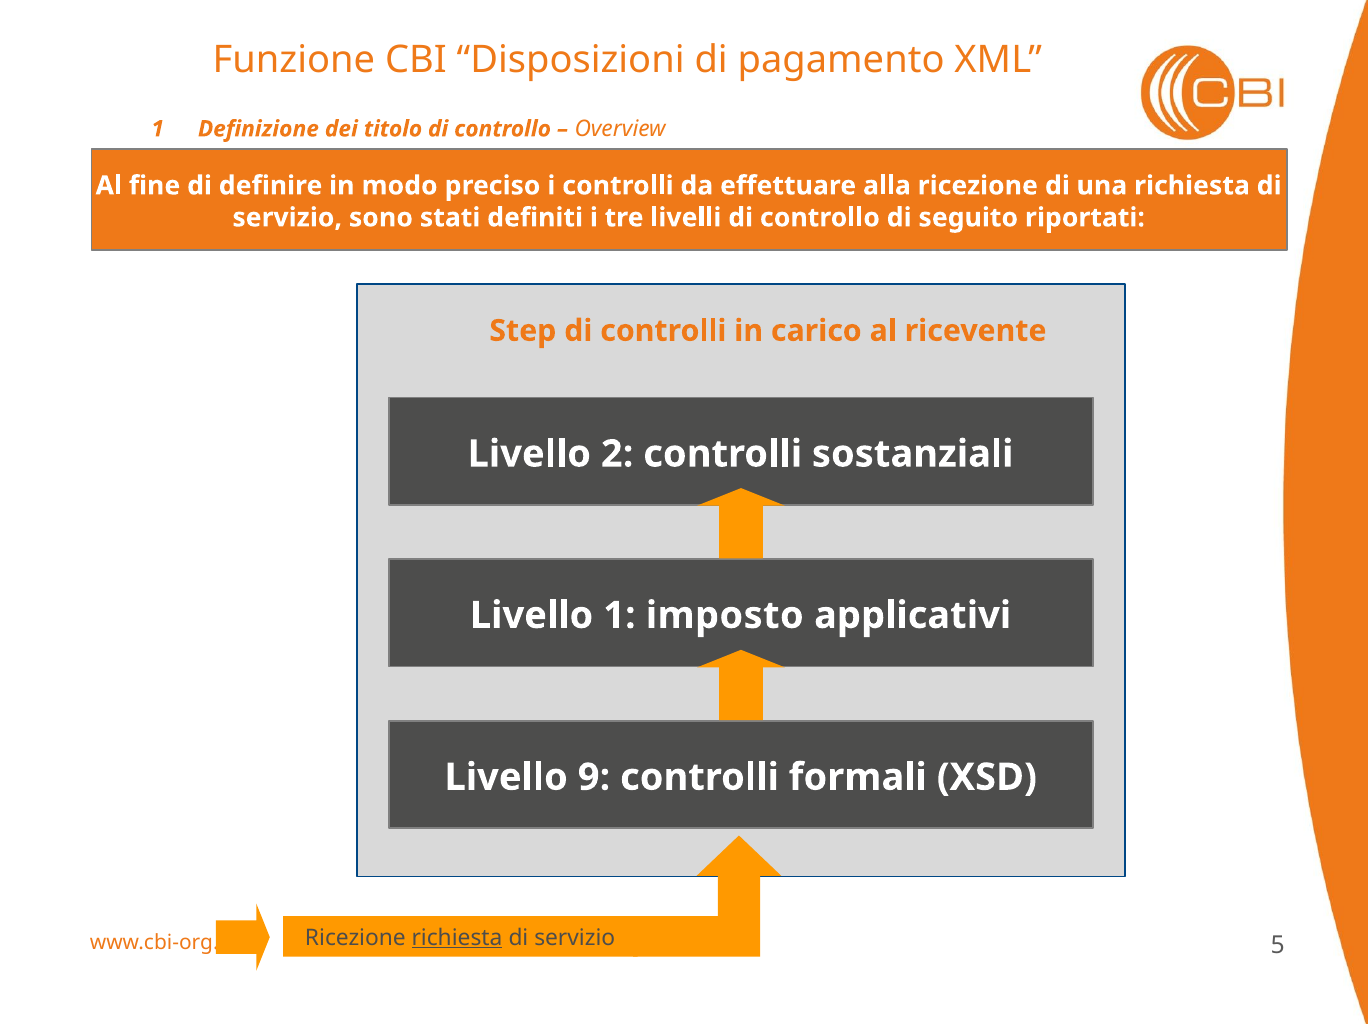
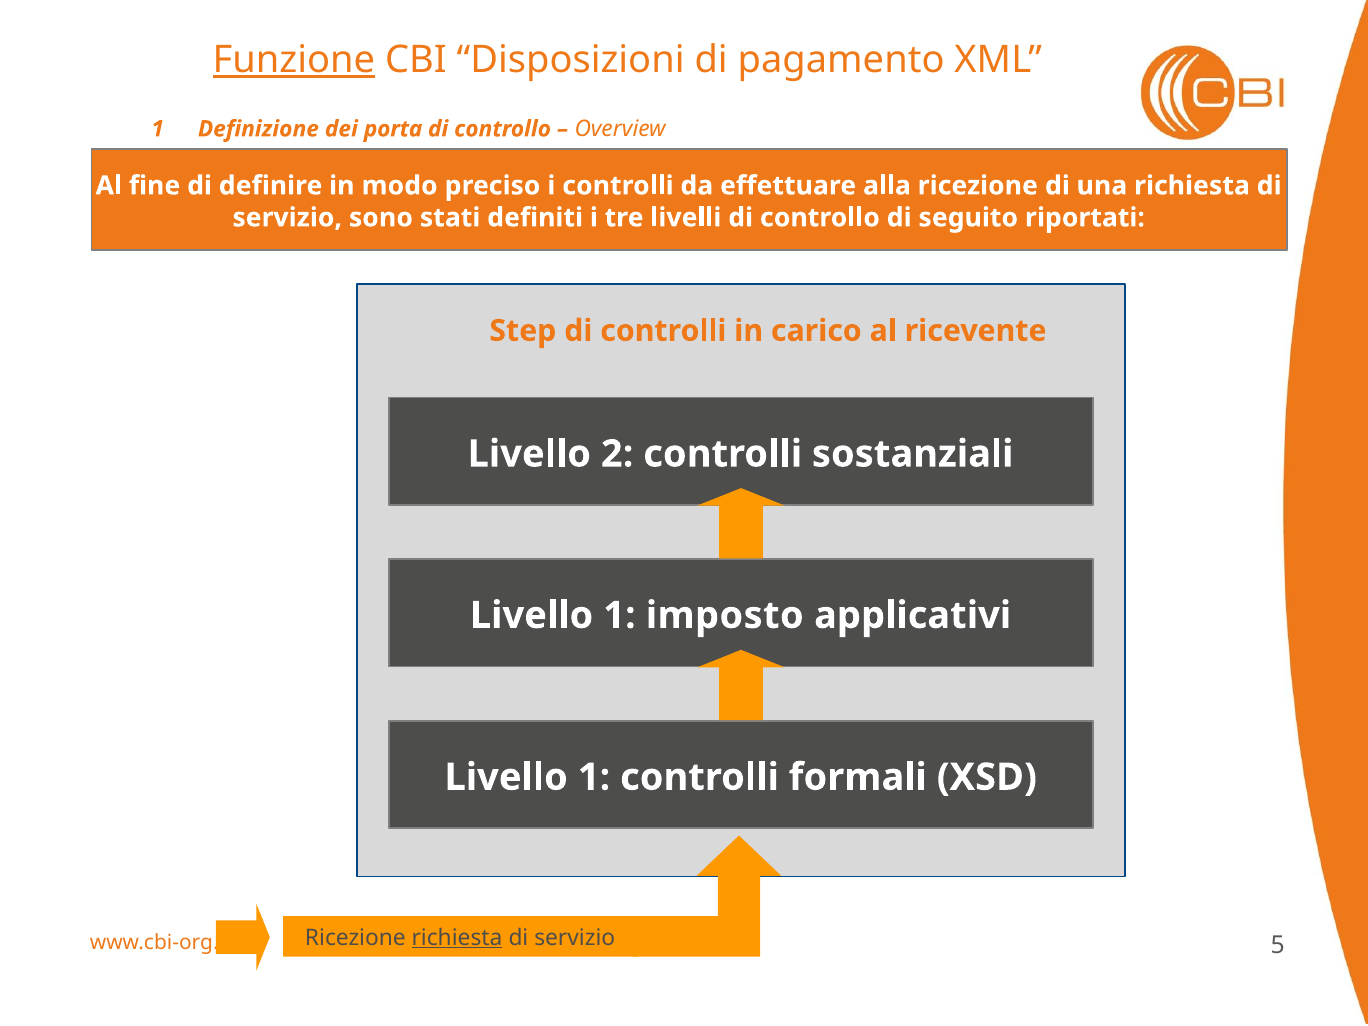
Funzione underline: none -> present
titolo: titolo -> porta
9 at (594, 777): 9 -> 1
